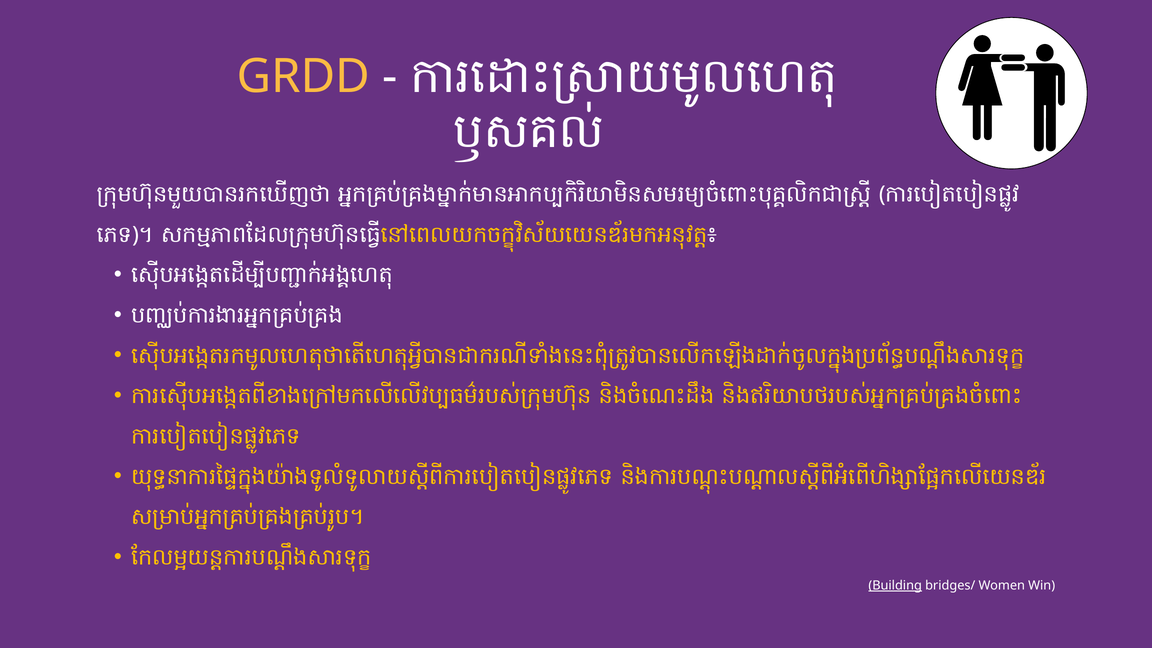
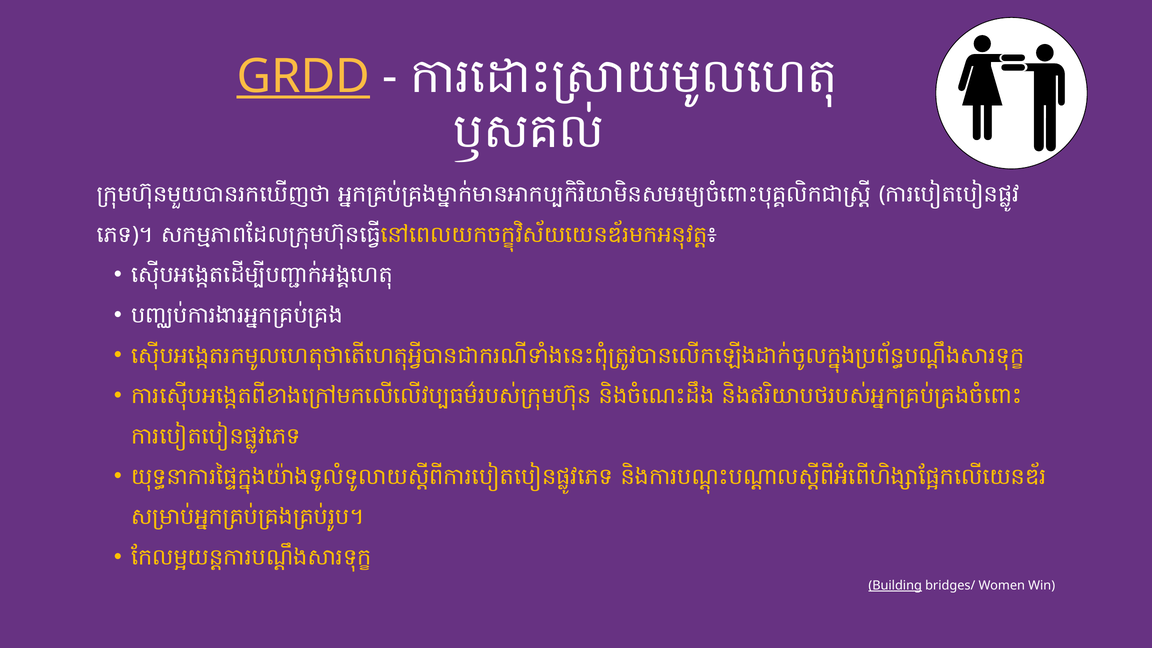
GRDD underline: none -> present
